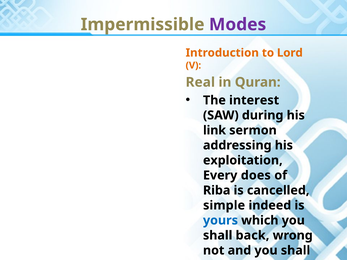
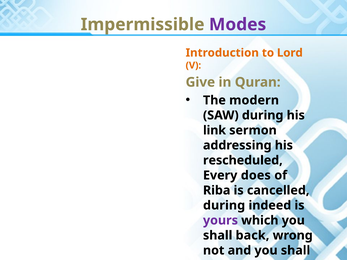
Real: Real -> Give
interest: interest -> modern
exploitation: exploitation -> rescheduled
simple at (224, 206): simple -> during
yours colour: blue -> purple
